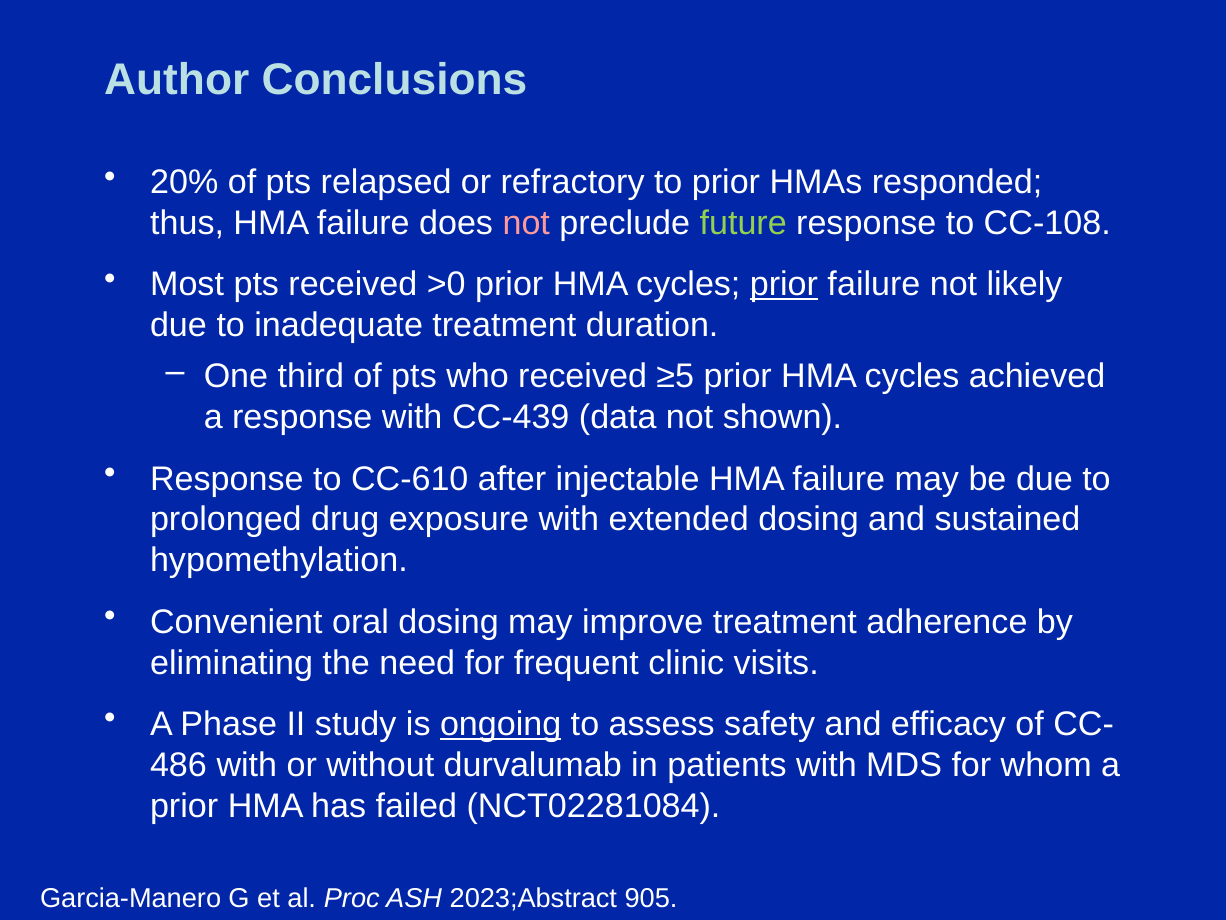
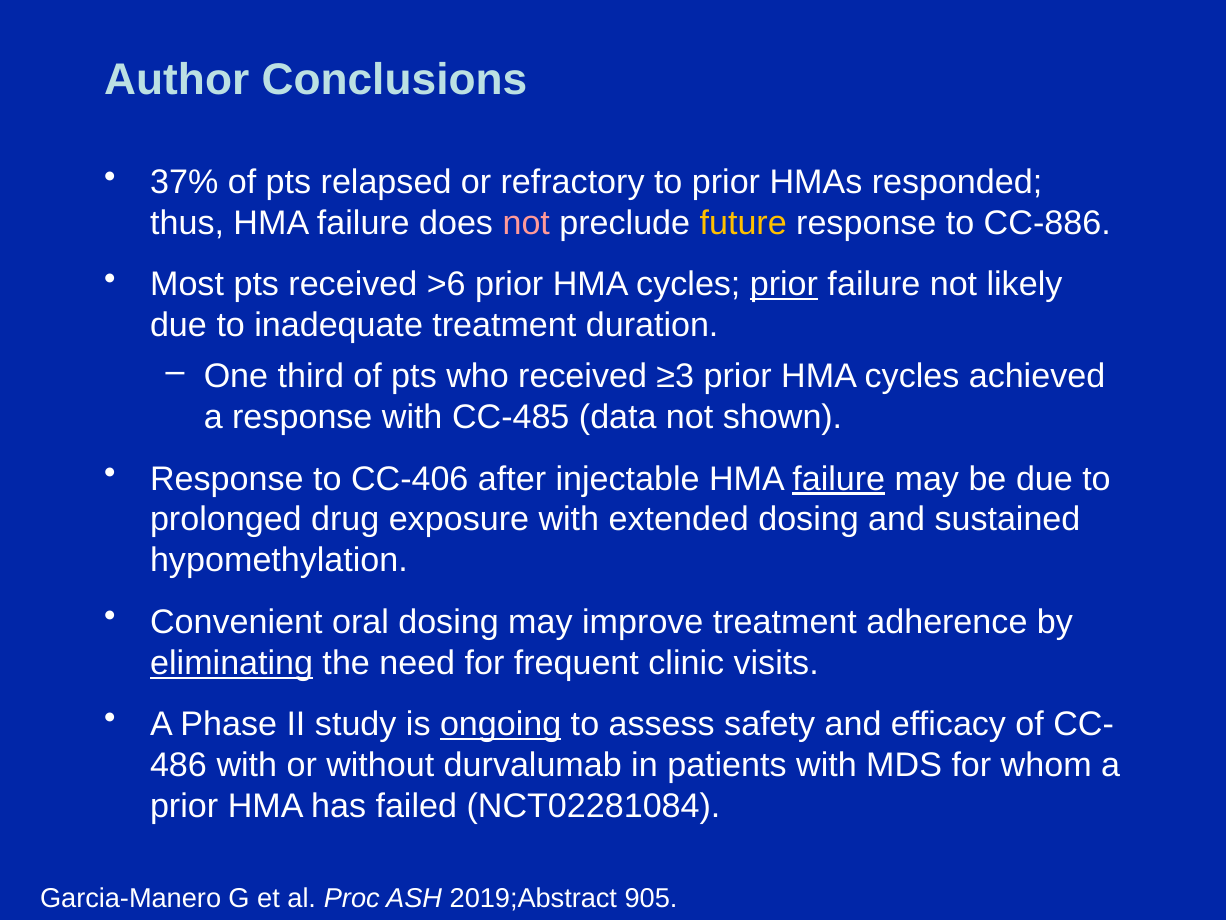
20%: 20% -> 37%
future colour: light green -> yellow
CC-108: CC-108 -> CC-886
>0: >0 -> >6
≥5: ≥5 -> ≥3
CC-439: CC-439 -> CC-485
CC-610: CC-610 -> CC-406
failure at (839, 479) underline: none -> present
eliminating underline: none -> present
2023;Abstract: 2023;Abstract -> 2019;Abstract
